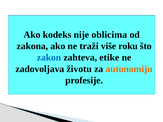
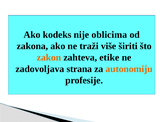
roku: roku -> širiti
zakon colour: blue -> orange
životu: životu -> strana
